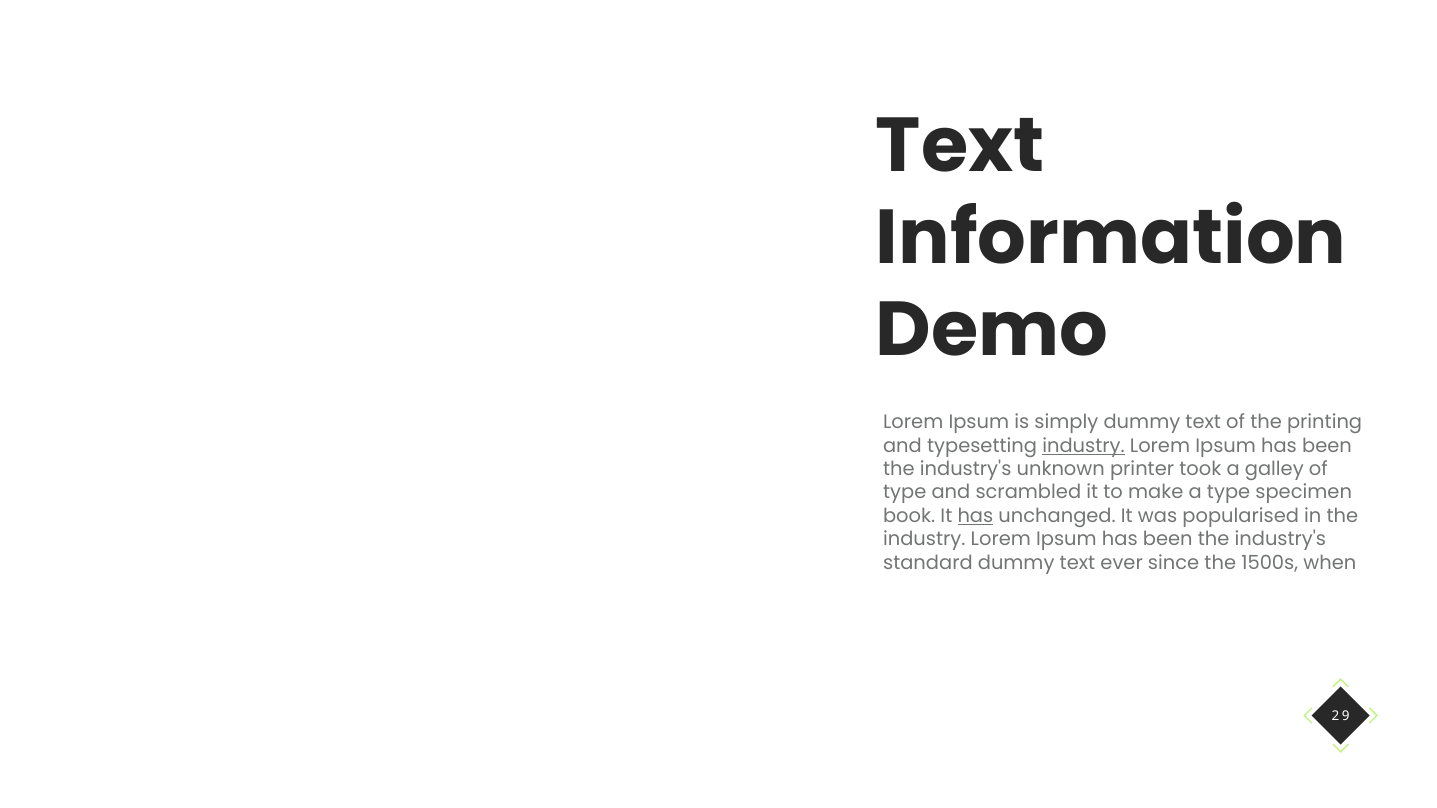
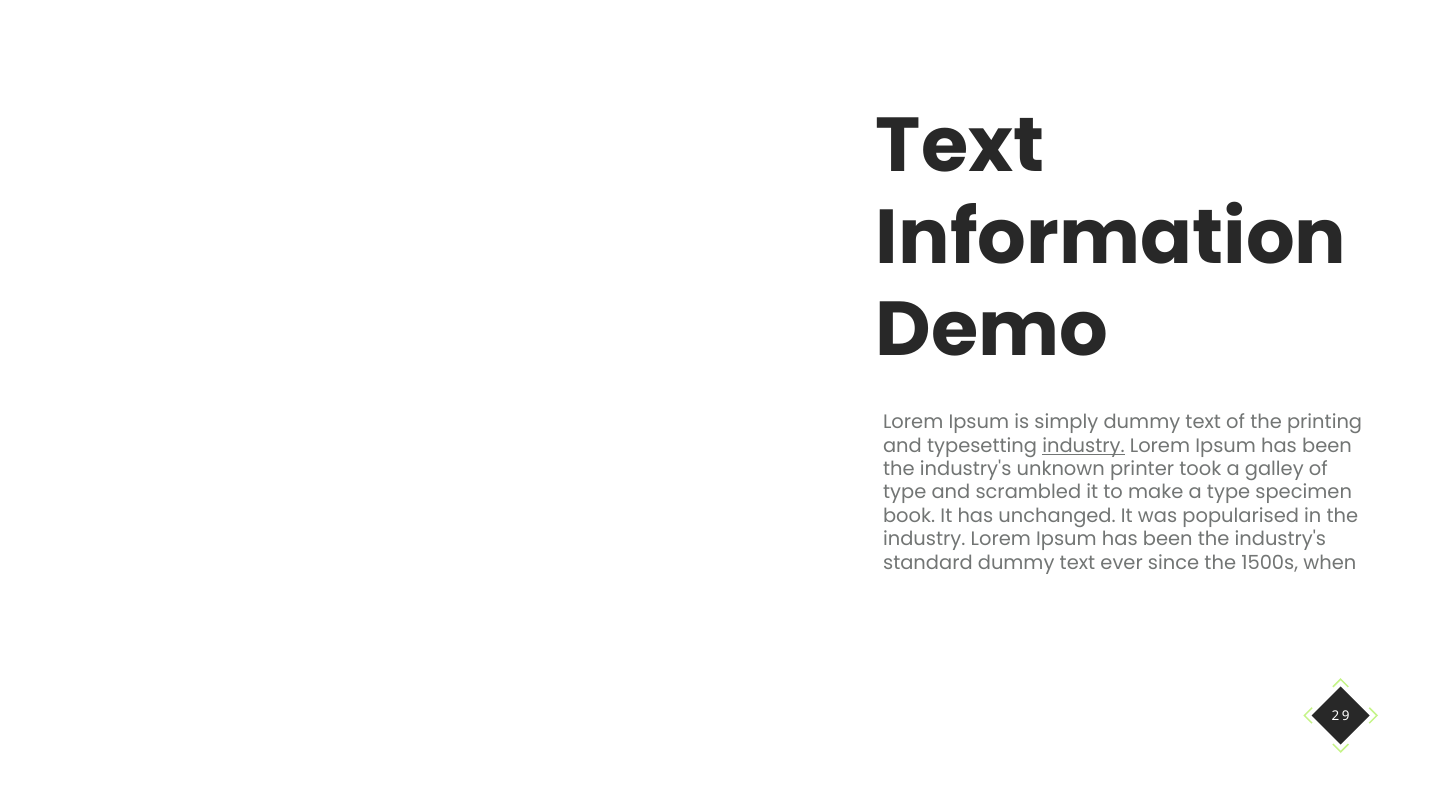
has at (975, 516) underline: present -> none
